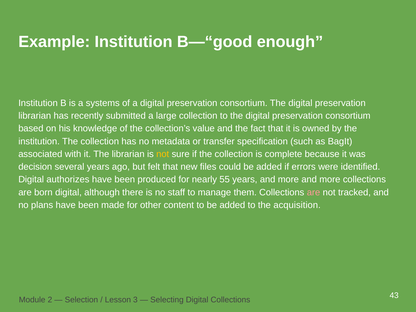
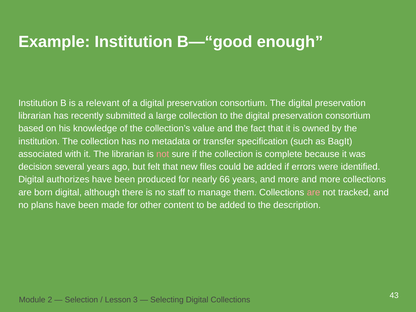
systems: systems -> relevant
not at (163, 154) colour: yellow -> pink
55: 55 -> 66
acquisition: acquisition -> description
